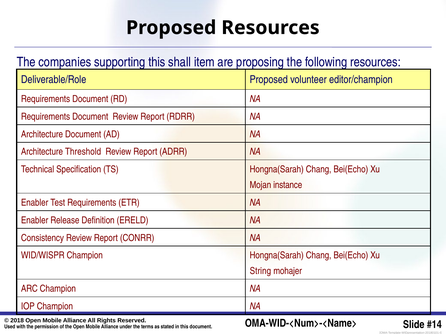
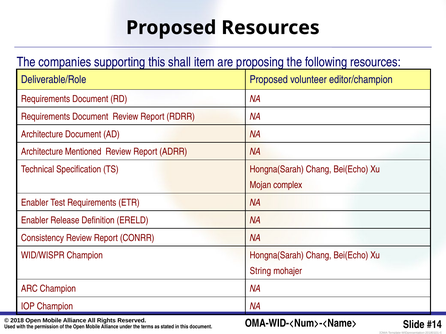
Threshold: Threshold -> Mentioned
instance: instance -> complex
